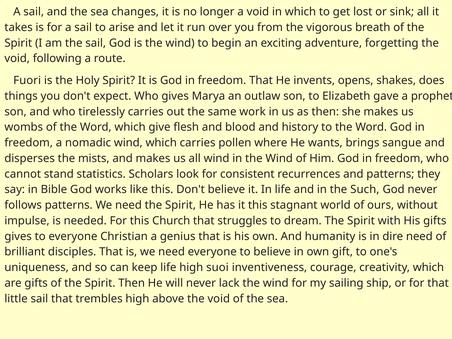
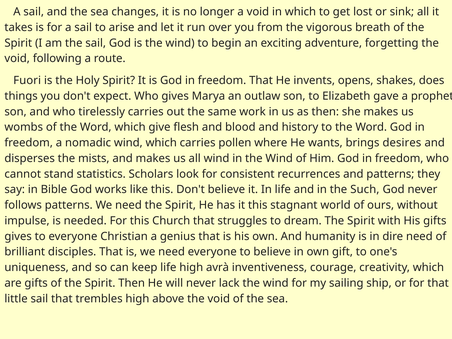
sangue: sangue -> desires
suoi: suoi -> avrà
